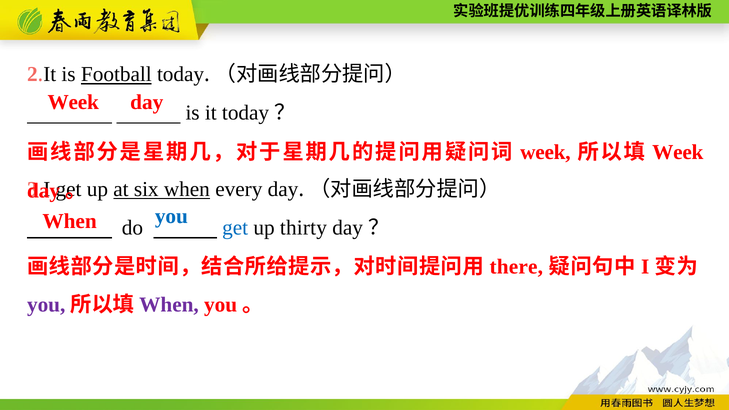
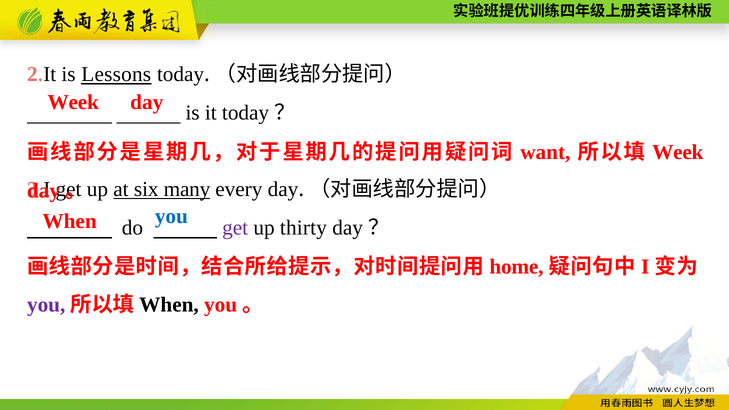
Football: Football -> Lessons
week at (545, 152): week -> want
six when: when -> many
get at (235, 228) colour: blue -> purple
there: there -> home
When at (169, 305) colour: purple -> black
